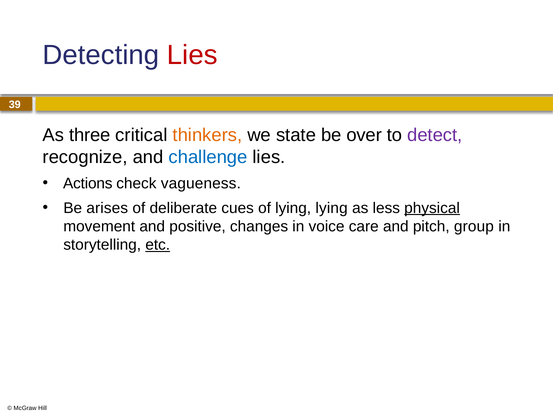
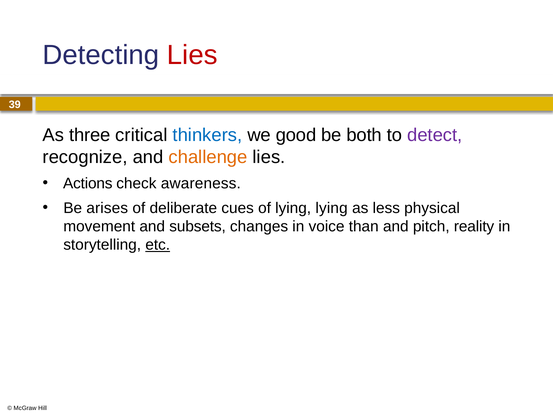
thinkers colour: orange -> blue
state: state -> good
over: over -> both
challenge colour: blue -> orange
vagueness: vagueness -> awareness
physical underline: present -> none
positive: positive -> subsets
care: care -> than
group: group -> reality
